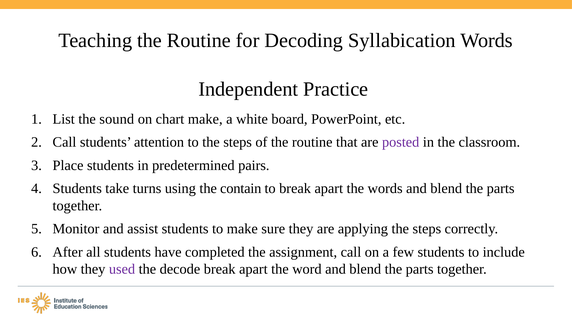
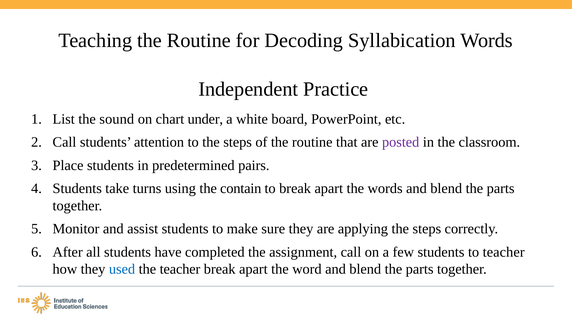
chart make: make -> under
to include: include -> teacher
used colour: purple -> blue
the decode: decode -> teacher
